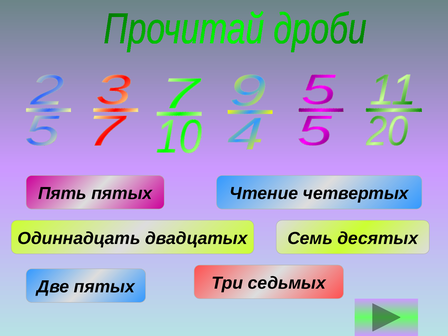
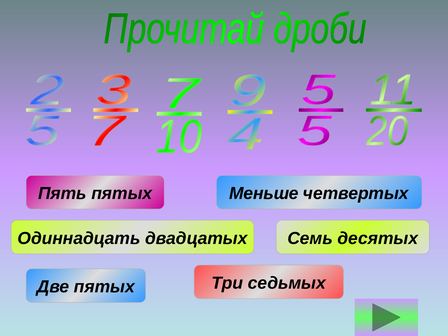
Чтение: Чтение -> Меньше
